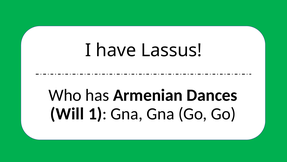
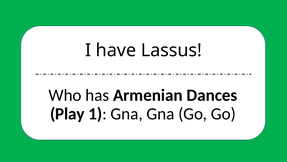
Will: Will -> Play
